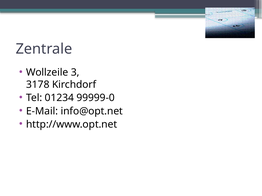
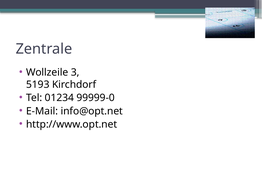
3178: 3178 -> 5193
